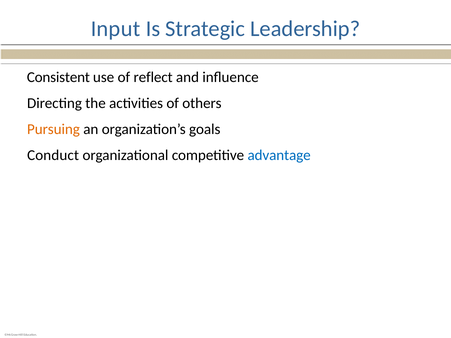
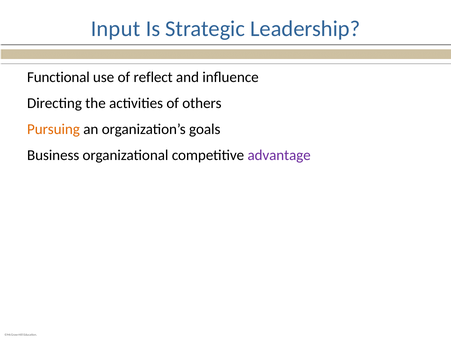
Consistent: Consistent -> Functional
Conduct: Conduct -> Business
advantage colour: blue -> purple
